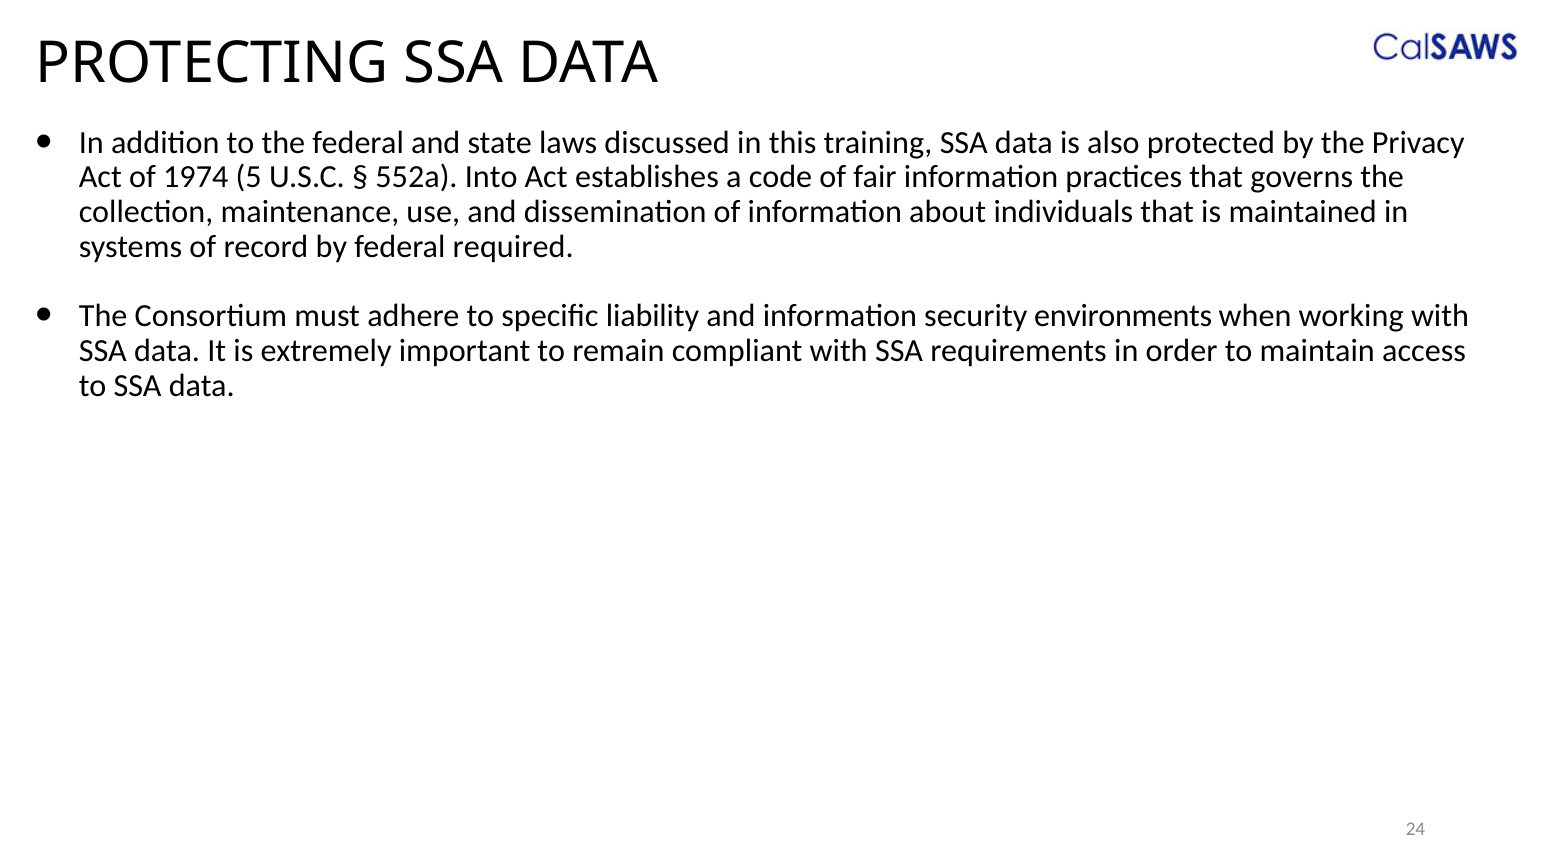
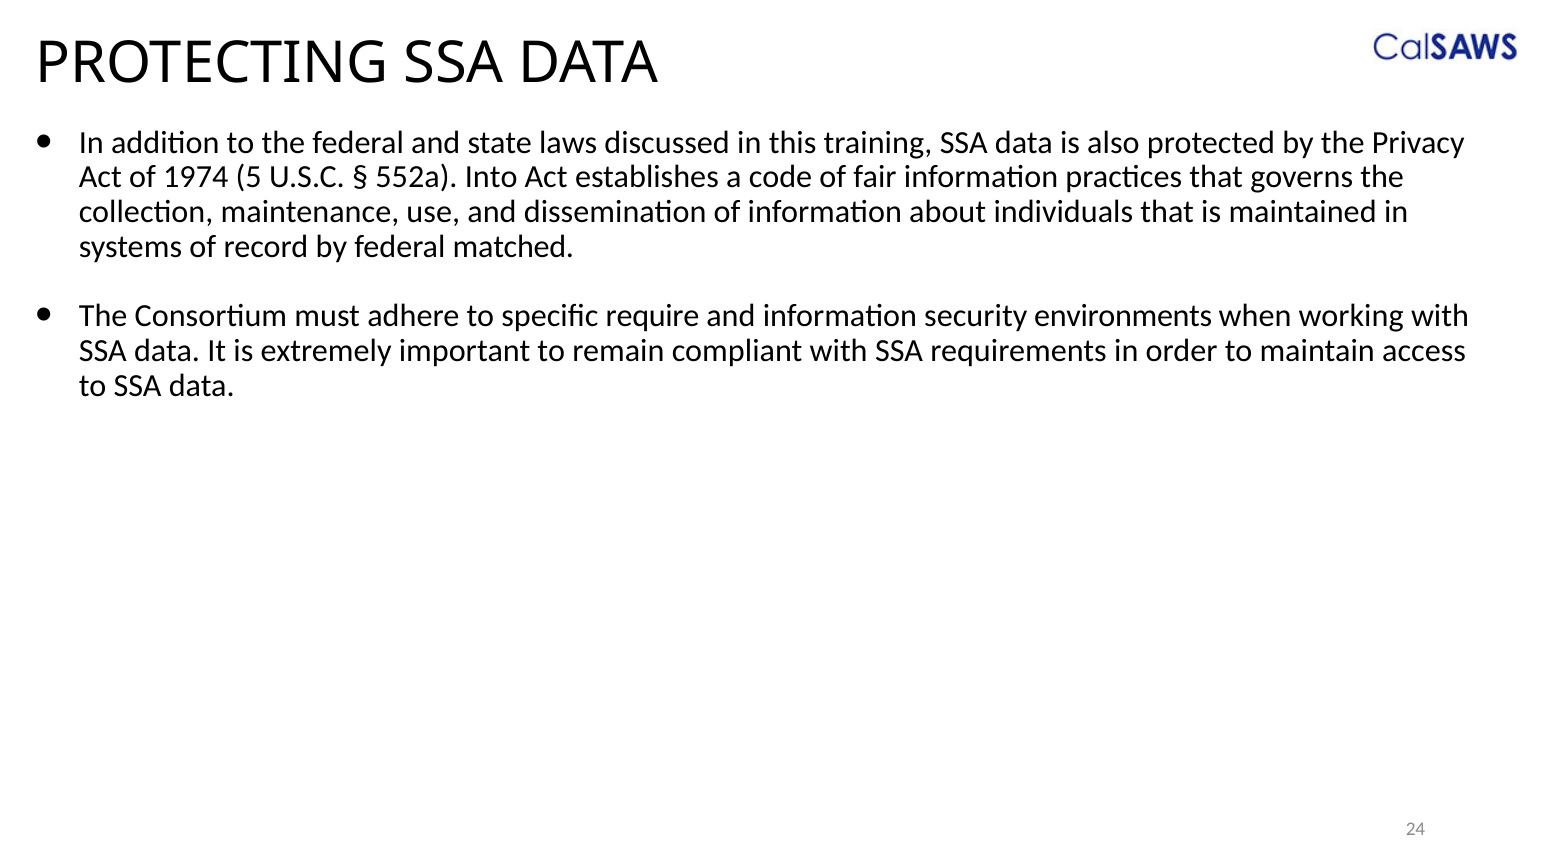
required: required -> matched
liability: liability -> require
